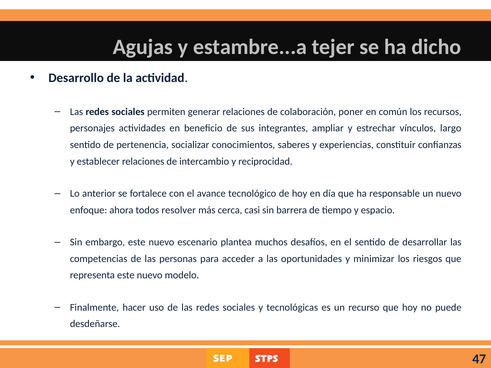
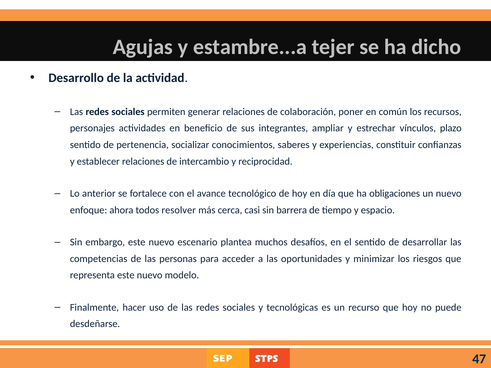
largo: largo -> plazo
responsable: responsable -> obligaciones
